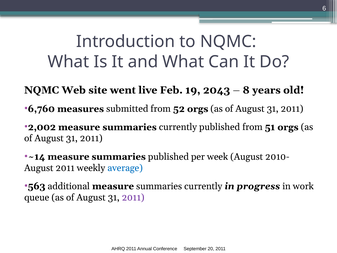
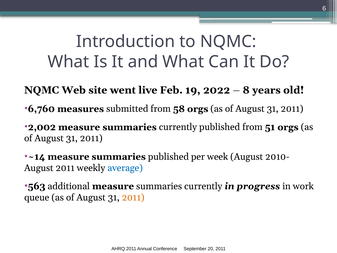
2043: 2043 -> 2022
52: 52 -> 58
2011 at (133, 197) colour: purple -> orange
